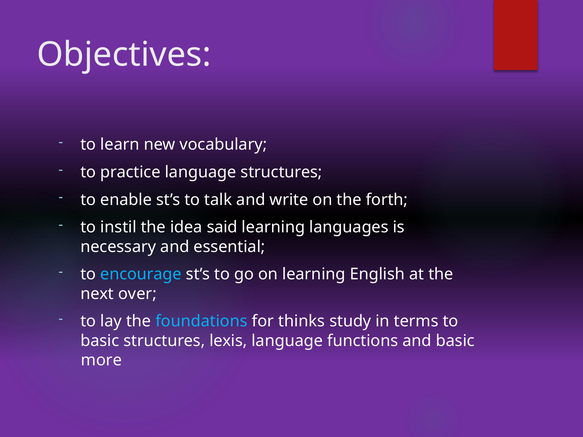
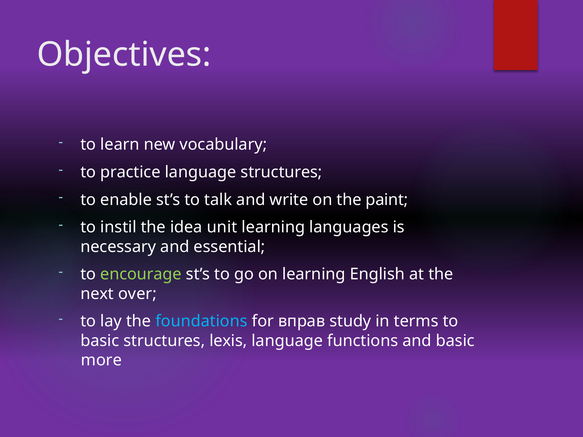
forth: forth -> paint
said: said -> unit
encourage colour: light blue -> light green
thinks: thinks -> вправ
